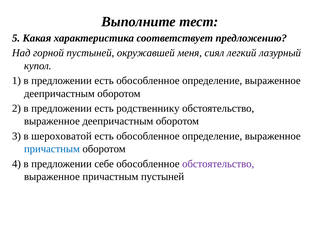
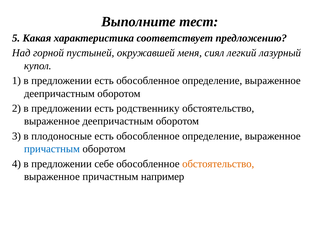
шероховатой: шероховатой -> плодоносные
обстоятельство at (218, 164) colour: purple -> orange
причастным пустыней: пустыней -> например
